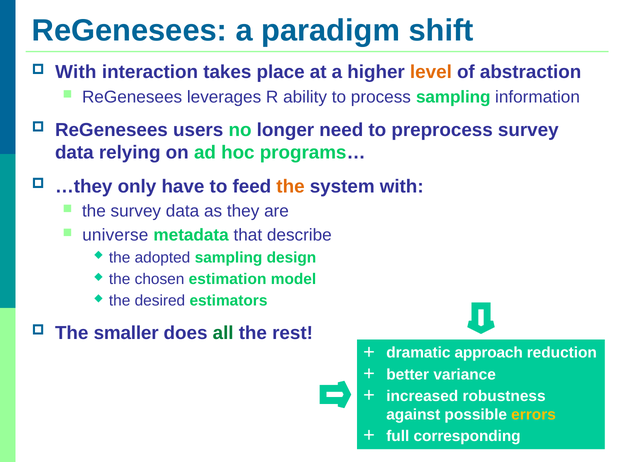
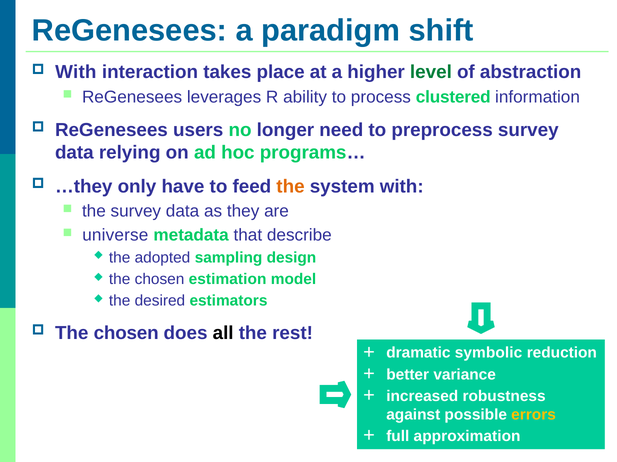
level colour: orange -> green
process sampling: sampling -> clustered
smaller at (126, 333): smaller -> chosen
all colour: green -> black
approach: approach -> symbolic
corresponding: corresponding -> approximation
